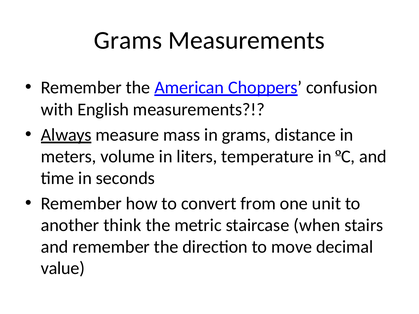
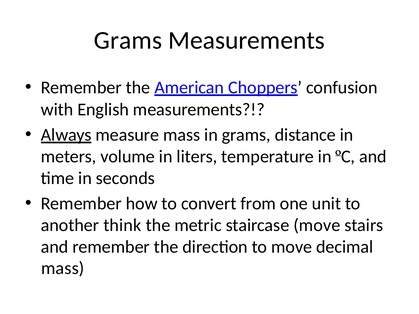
staircase when: when -> move
value at (63, 269): value -> mass
